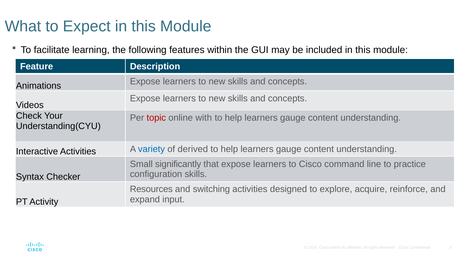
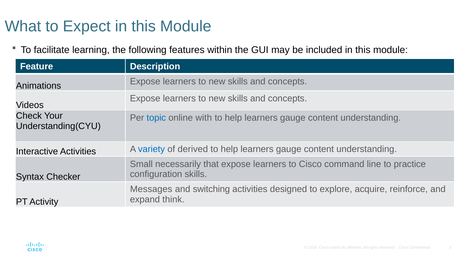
topic colour: red -> blue
significantly: significantly -> necessarily
Resources: Resources -> Messages
input: input -> think
